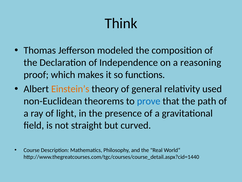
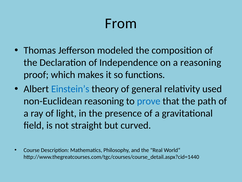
Think: Think -> From
Einstein’s colour: orange -> blue
non-Euclidean theorems: theorems -> reasoning
